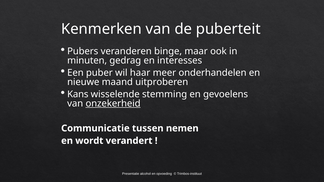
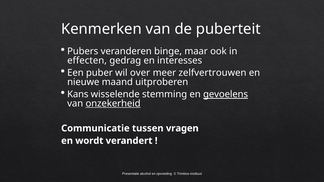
minuten: minuten -> effecten
haar: haar -> over
onderhandelen: onderhandelen -> zelfvertrouwen
gevoelens underline: none -> present
nemen: nemen -> vragen
